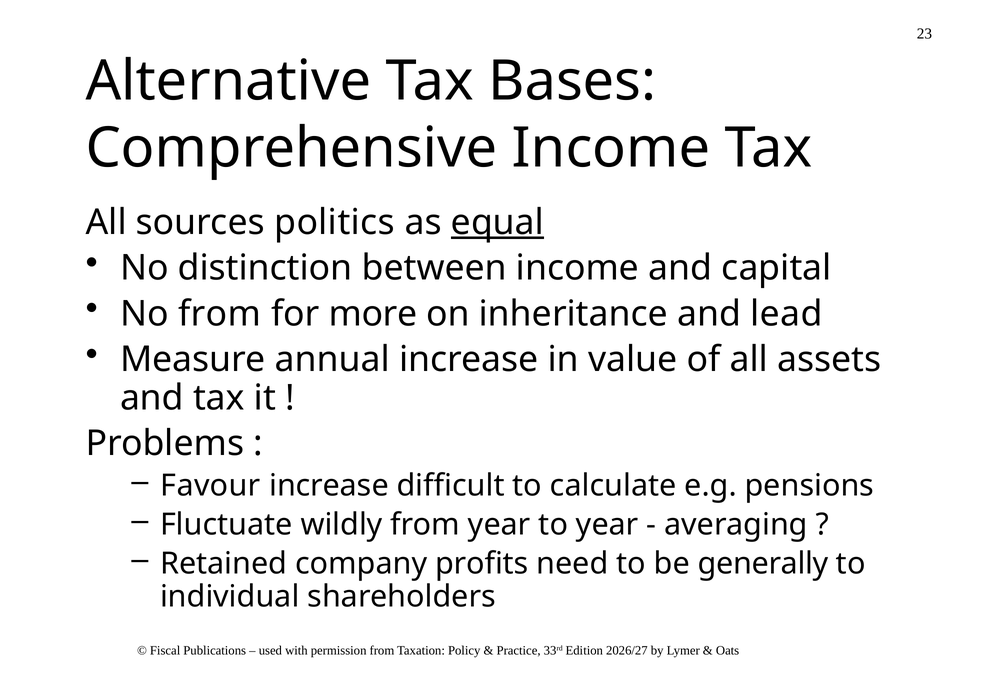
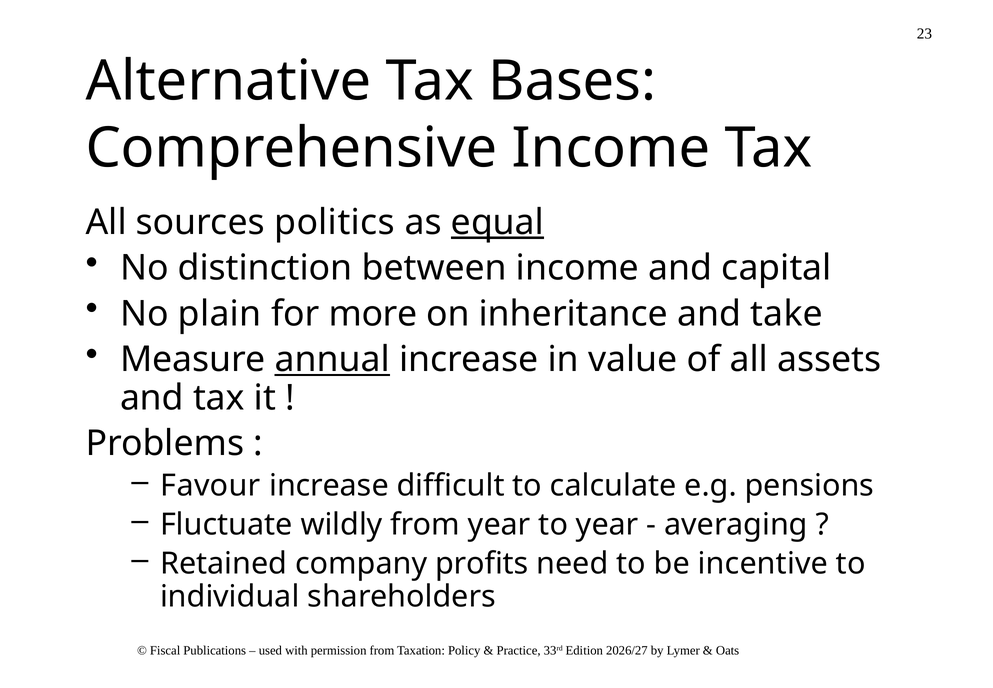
No from: from -> plain
lead: lead -> take
annual underline: none -> present
generally: generally -> incentive
